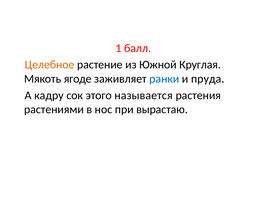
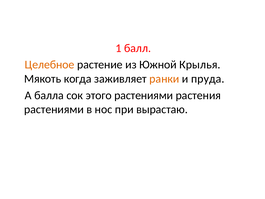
Круглая: Круглая -> Крылья
ягоде: ягоде -> когда
ранки colour: blue -> orange
кадру: кадру -> балла
этого называется: называется -> растениями
